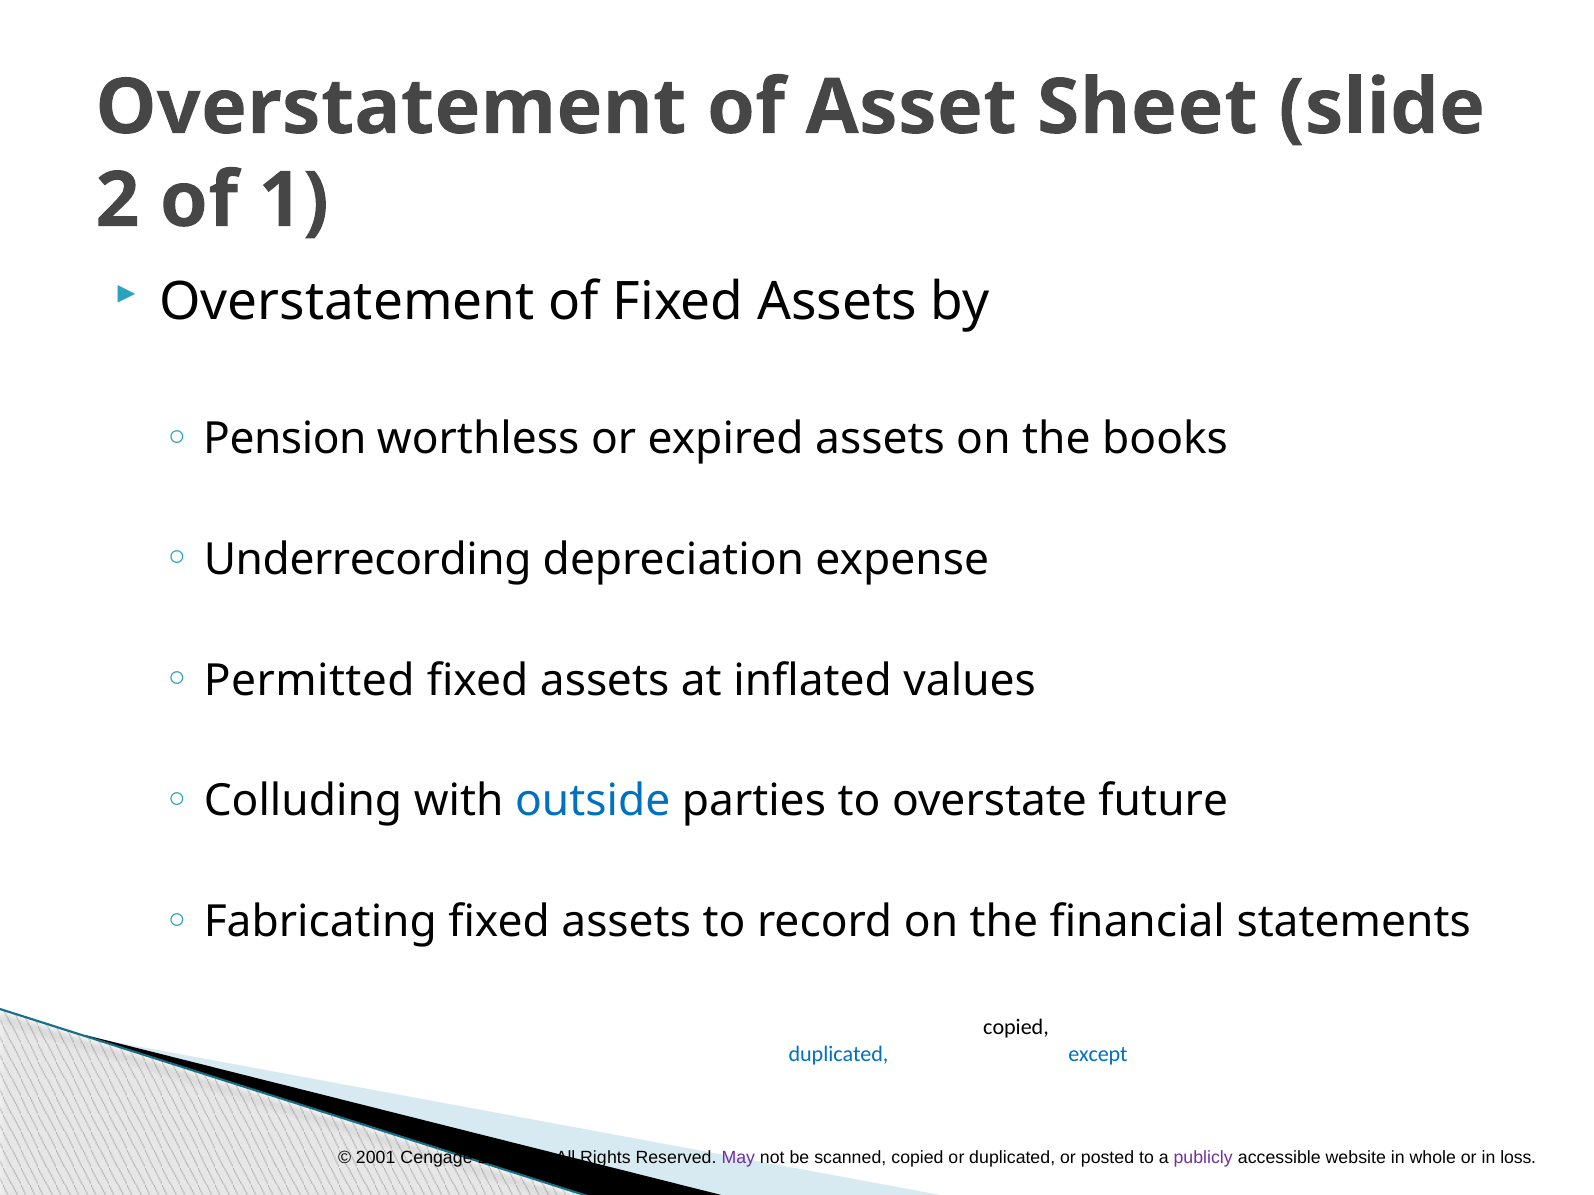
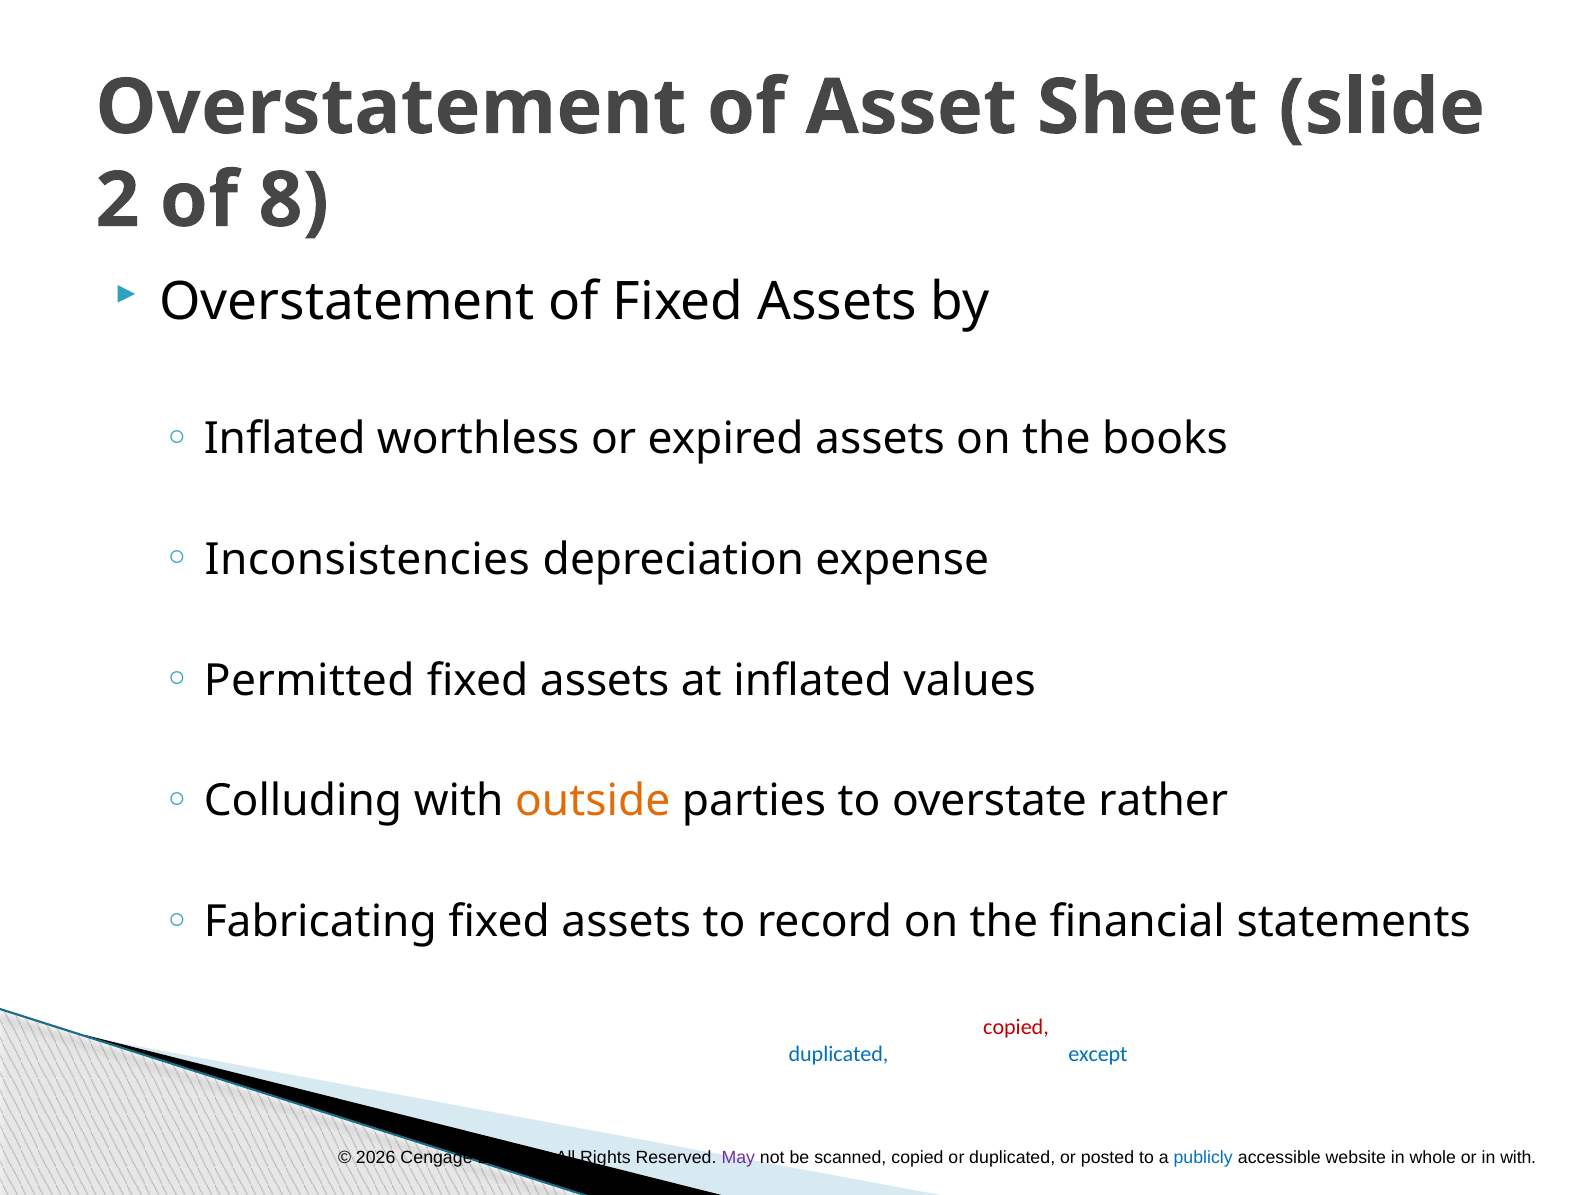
1: 1 -> 8
Pension at (285, 439): Pension -> Inflated
Underrecording: Underrecording -> Inconsistencies
outside colour: blue -> orange
future: future -> rather
copied at (1016, 1028) colour: black -> red
2001: 2001 -> 2026
publicly colour: purple -> blue
in loss: loss -> with
